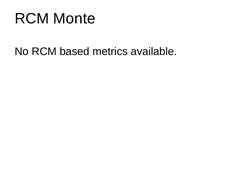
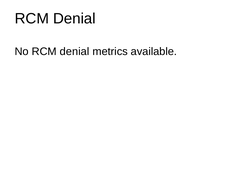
Monte at (74, 19): Monte -> Denial
No RCM based: based -> denial
